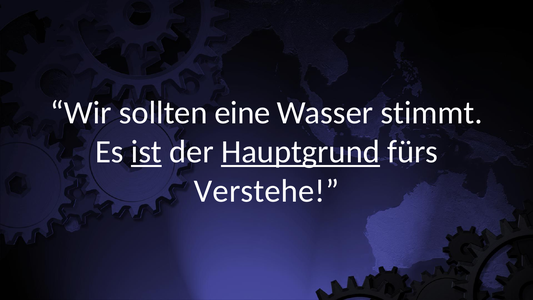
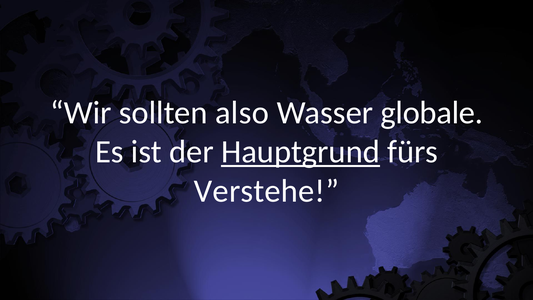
eine: eine -> also
stimmt: stimmt -> globale
ist underline: present -> none
